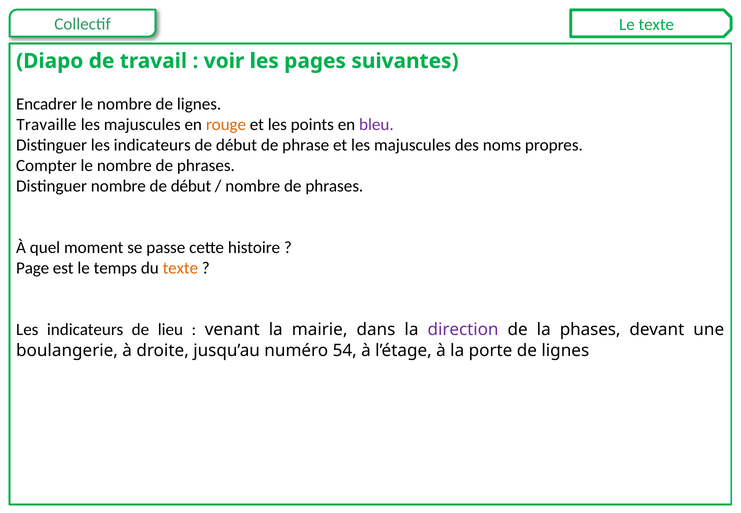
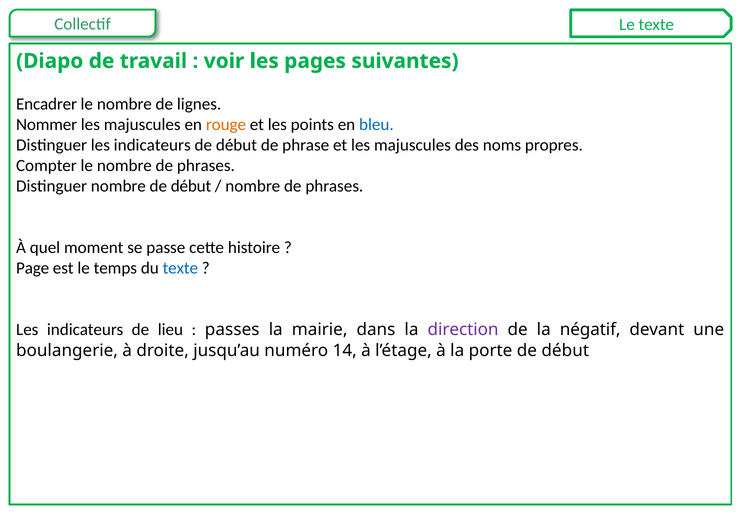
Travaille: Travaille -> Nommer
bleu colour: purple -> blue
texte at (180, 268) colour: orange -> blue
venant: venant -> passes
phases: phases -> négatif
54: 54 -> 14
porte de lignes: lignes -> début
